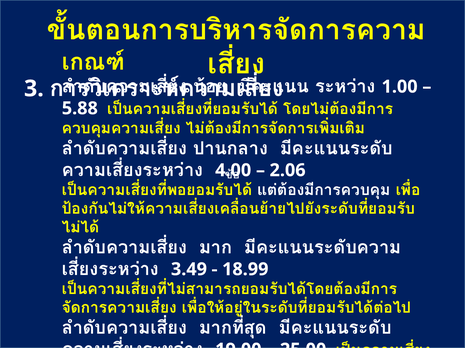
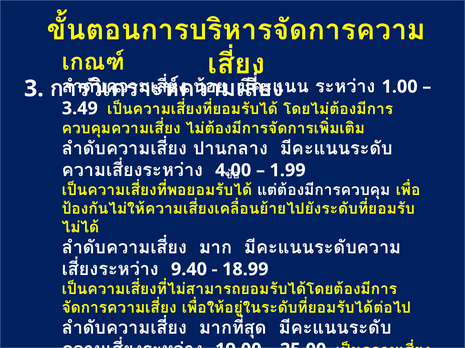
5.88: 5.88 -> 3.49
2.06: 2.06 -> 1.99
3.49: 3.49 -> 9.40
